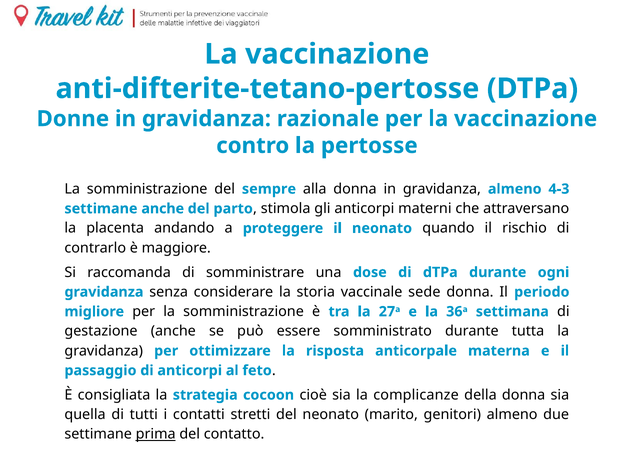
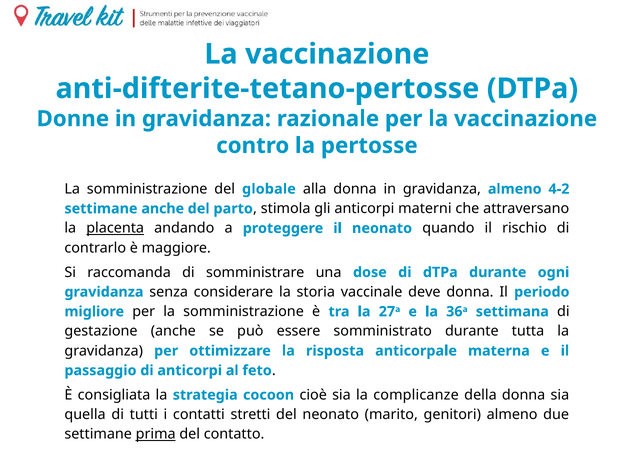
sempre: sempre -> globale
4-3: 4-3 -> 4-2
placenta underline: none -> present
sede: sede -> deve
